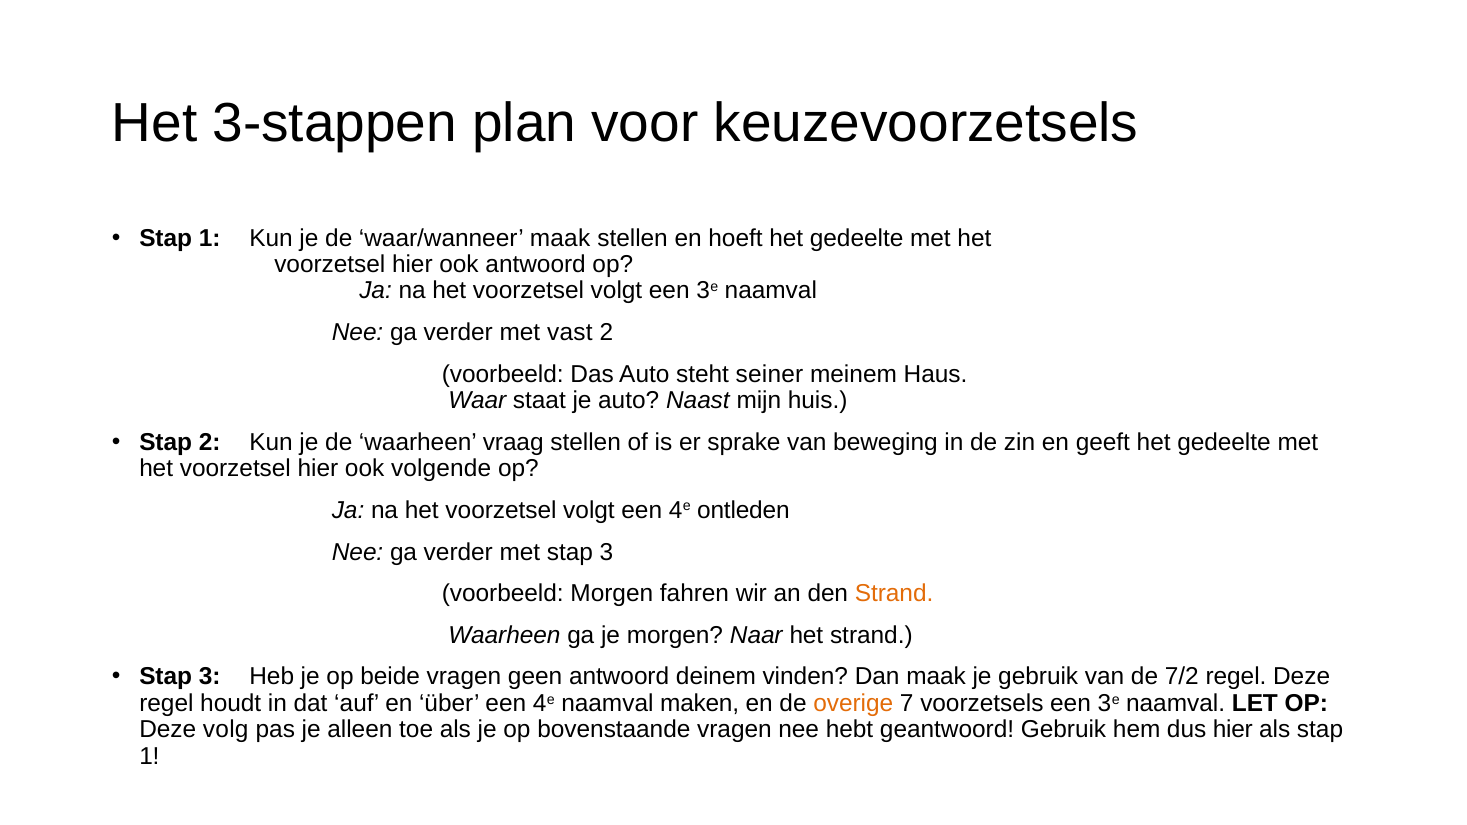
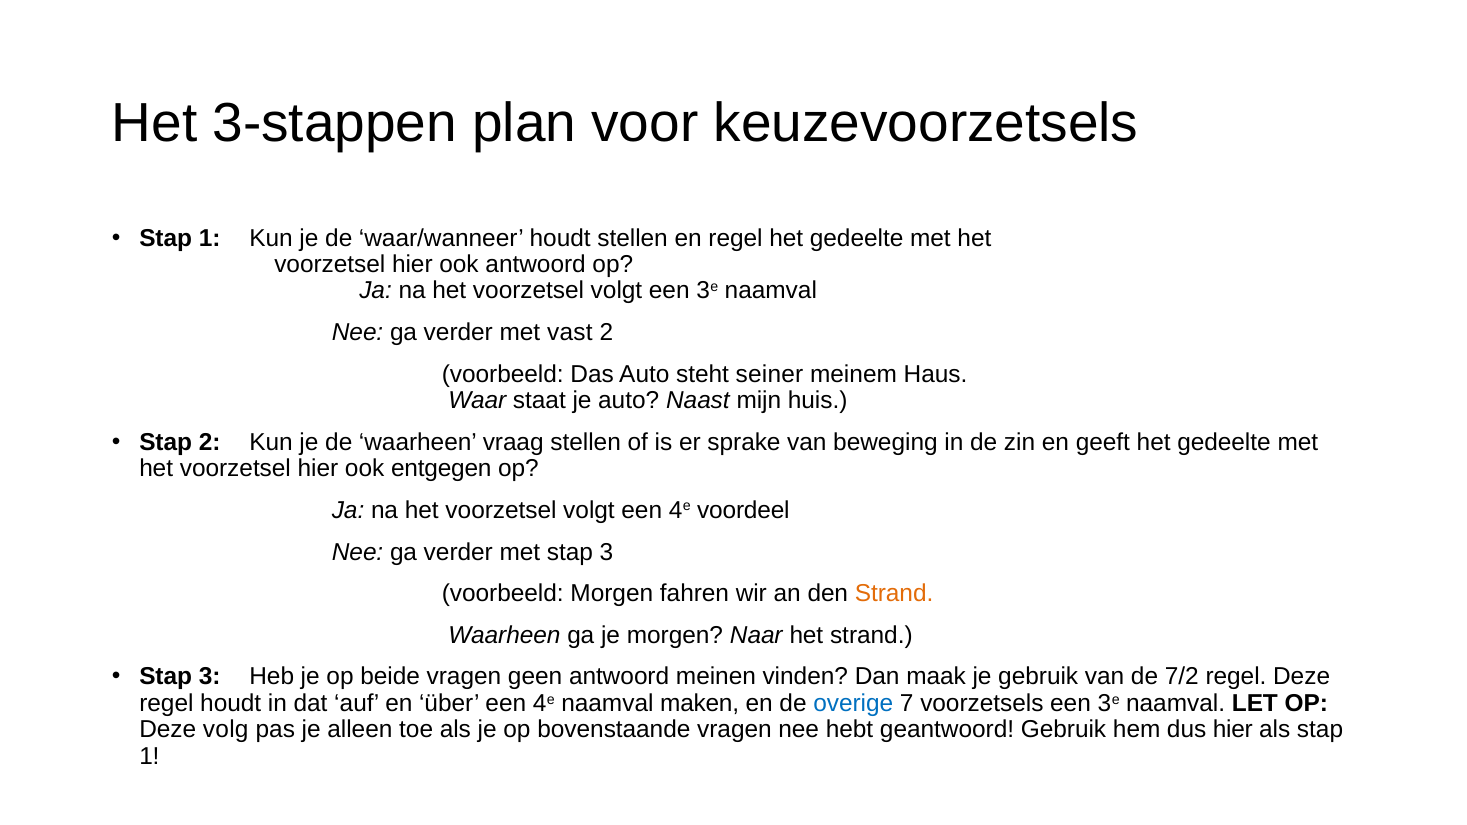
waar/wanneer maak: maak -> houdt
en hoeft: hoeft -> regel
volgende: volgende -> entgegen
ontleden: ontleden -> voordeel
deinem: deinem -> meinen
overige colour: orange -> blue
